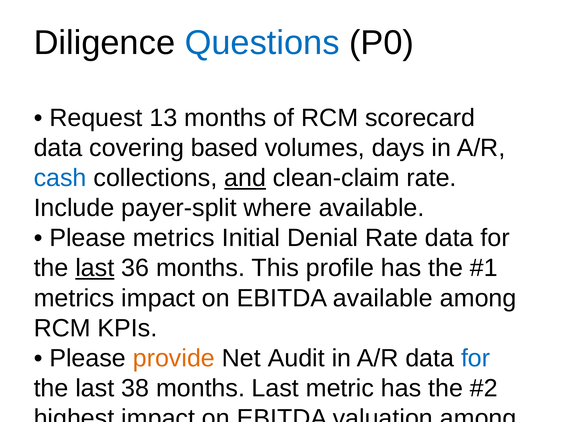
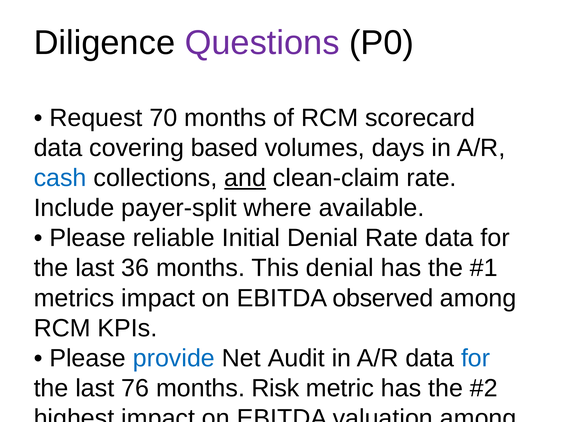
Questions colour: blue -> purple
13: 13 -> 70
Please metrics: metrics -> reliable
last at (95, 268) underline: present -> none
This profile: profile -> denial
EBITDA available: available -> observed
provide at (174, 358) colour: orange -> blue
38: 38 -> 76
months Last: Last -> Risk
